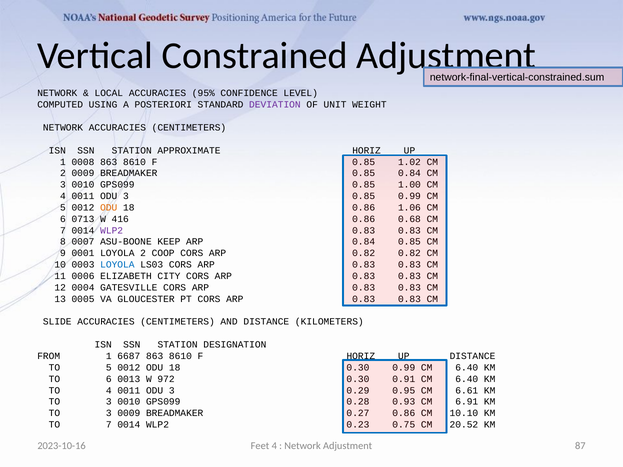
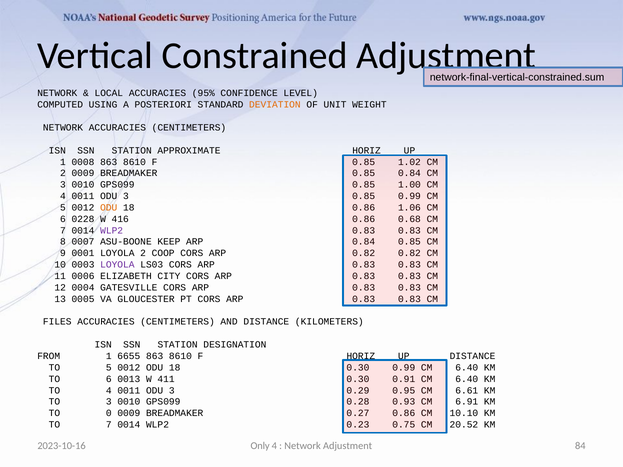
DEVIATION colour: purple -> orange
0713: 0713 -> 0228
LOYOLA at (117, 265) colour: blue -> purple
SLIDE: SLIDE -> FILES
6687: 6687 -> 6655
972: 972 -> 411
3 at (109, 413): 3 -> 0
Feet: Feet -> Only
87: 87 -> 84
